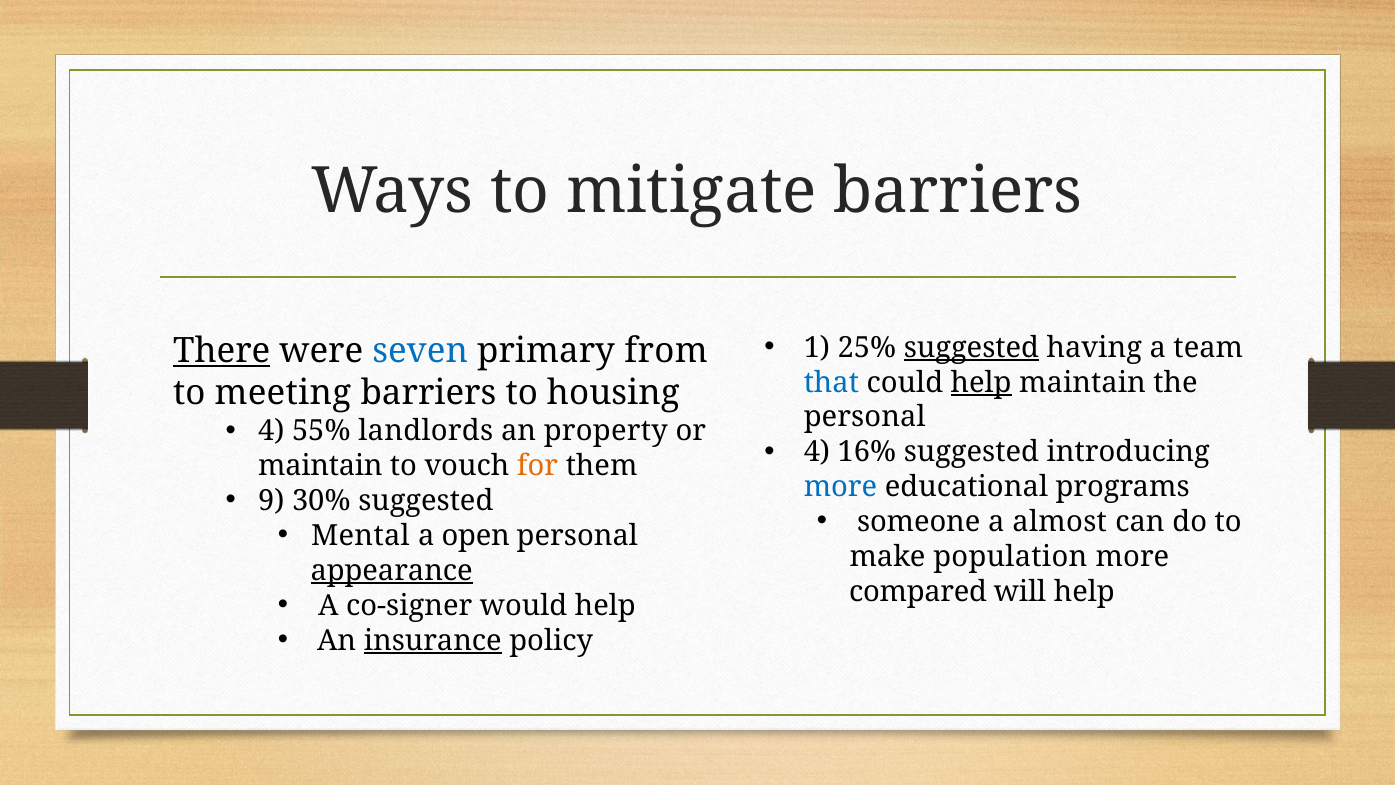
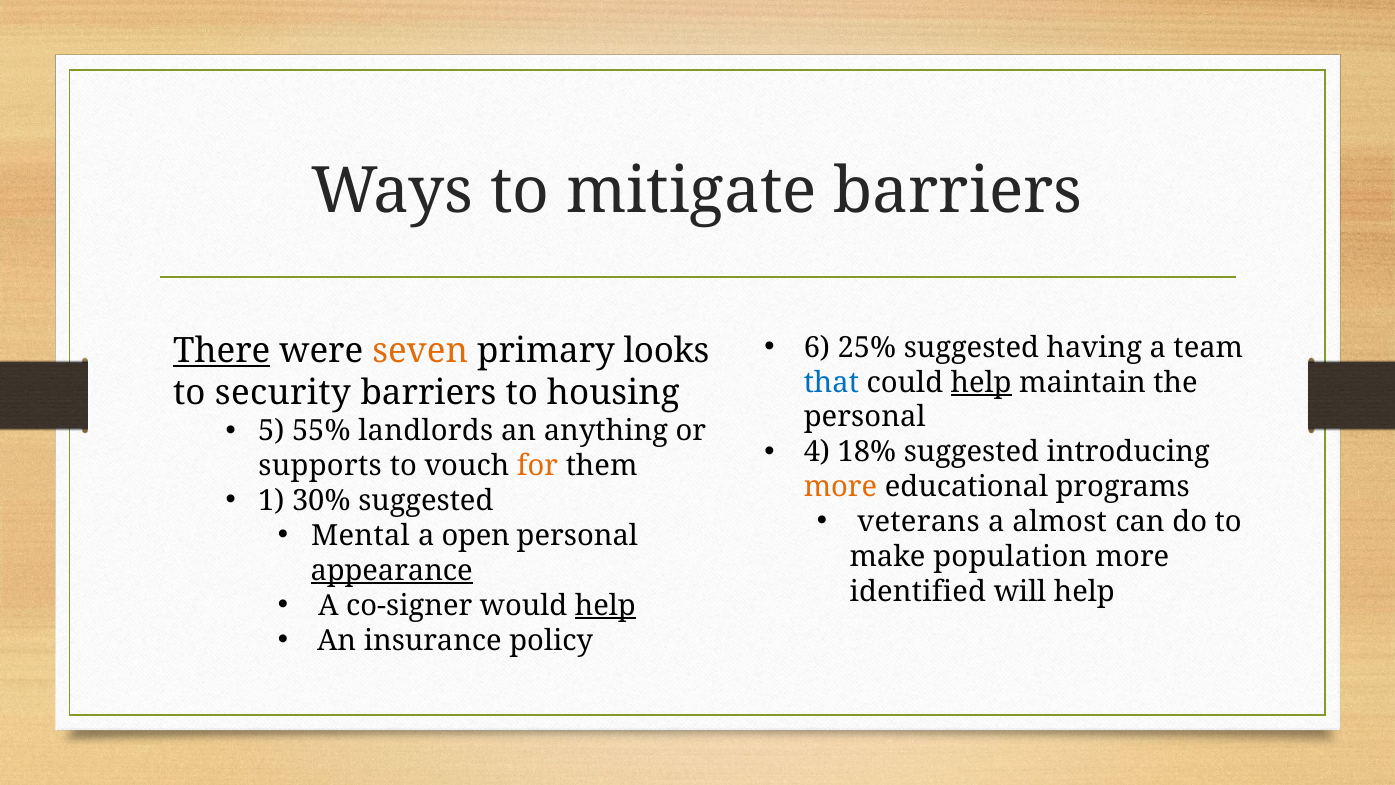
1: 1 -> 6
suggested at (971, 347) underline: present -> none
seven colour: blue -> orange
from: from -> looks
meeting: meeting -> security
4 at (271, 431): 4 -> 5
property: property -> anything
16%: 16% -> 18%
maintain at (320, 466): maintain -> supports
more at (840, 487) colour: blue -> orange
9: 9 -> 1
someone: someone -> veterans
compared: compared -> identified
help at (605, 606) underline: none -> present
insurance underline: present -> none
